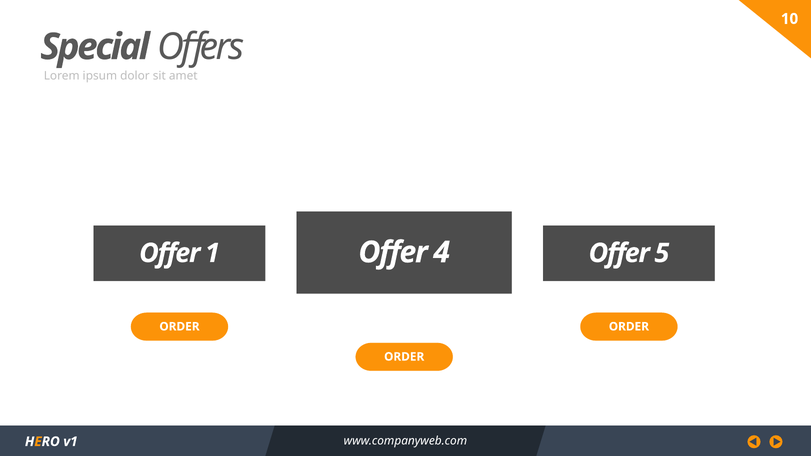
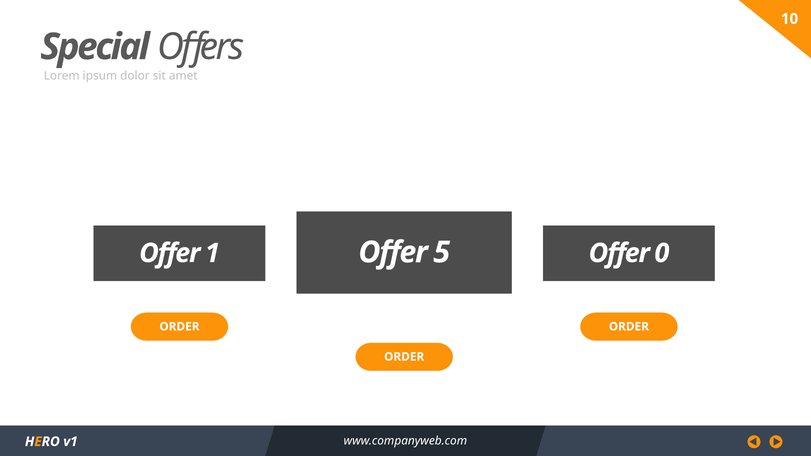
4: 4 -> 5
5: 5 -> 0
